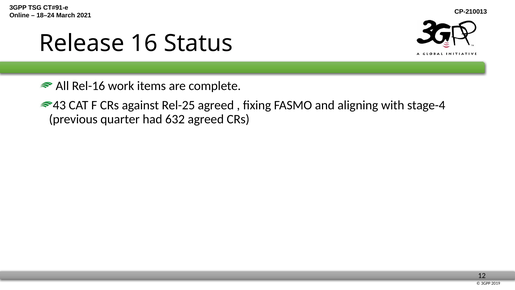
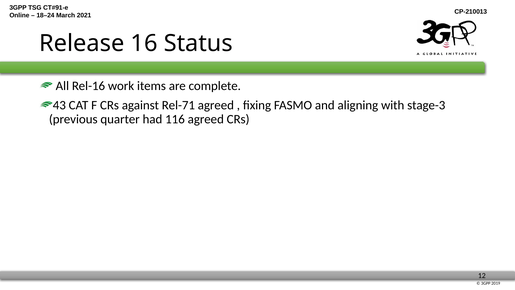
Rel-25: Rel-25 -> Rel-71
stage-4: stage-4 -> stage-3
632: 632 -> 116
